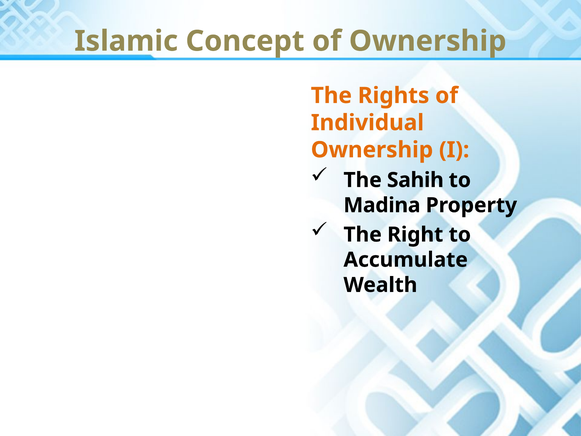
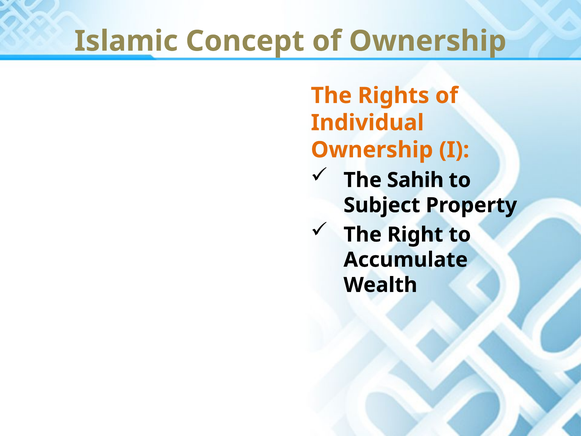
Madina: Madina -> Subject
